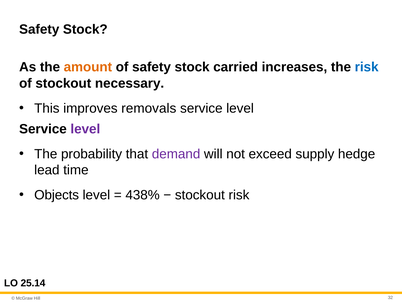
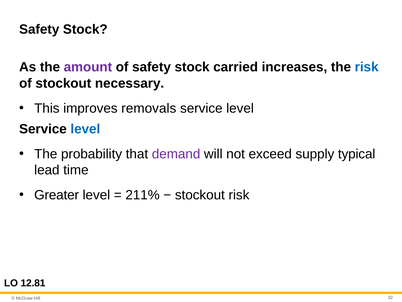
amount colour: orange -> purple
level at (85, 129) colour: purple -> blue
hedge: hedge -> typical
Objects: Objects -> Greater
438%: 438% -> 211%
25.14: 25.14 -> 12.81
